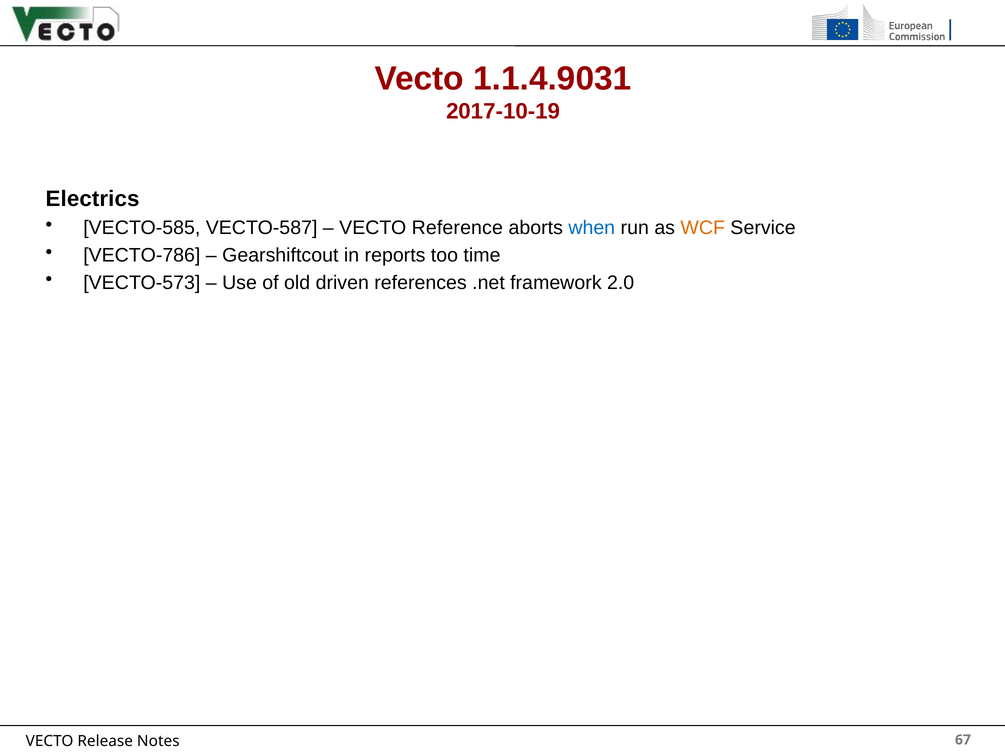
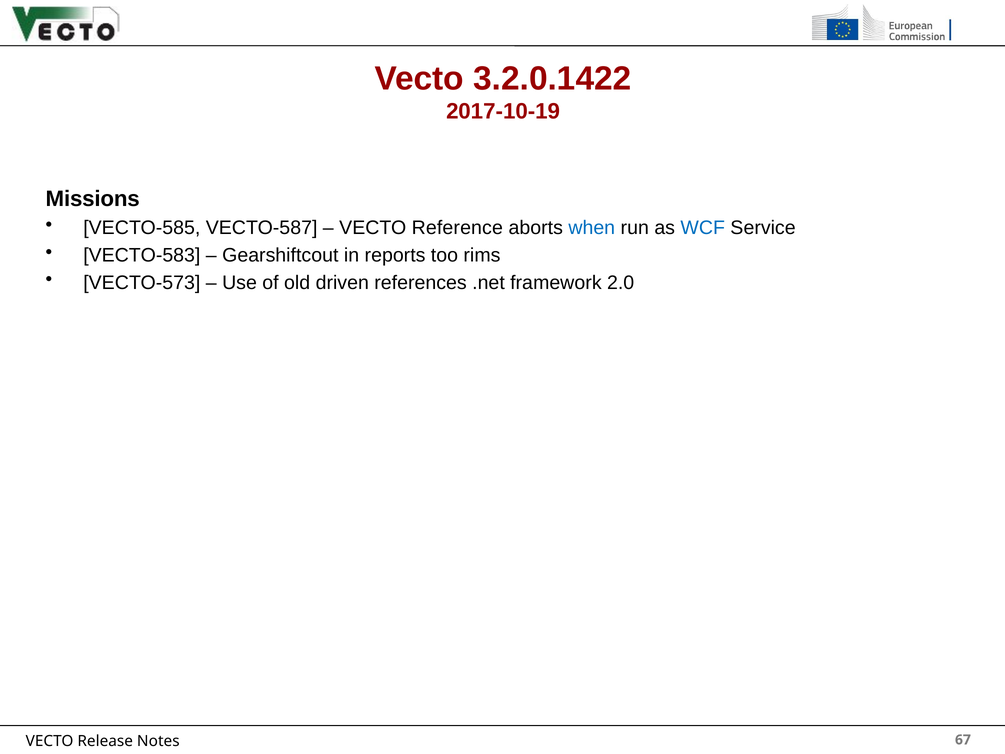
1.1.4.9031: 1.1.4.9031 -> 3.2.0.1422
Electrics: Electrics -> Missions
WCF colour: orange -> blue
VECTO-786: VECTO-786 -> VECTO-583
time: time -> rims
